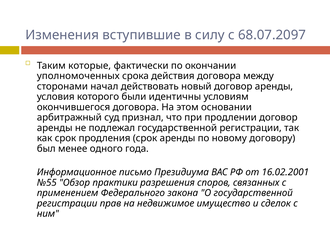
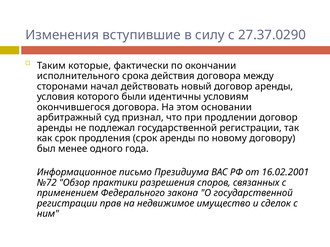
68.07.2097: 68.07.2097 -> 27.37.0290
уполномоченных: уполномоченных -> исполнительного
№55: №55 -> №72
